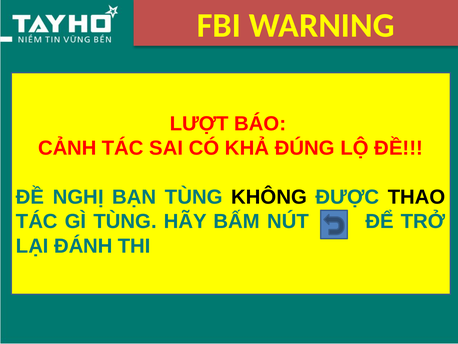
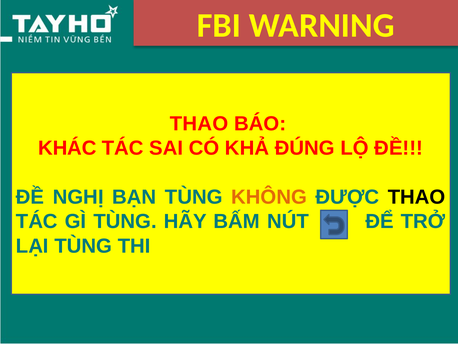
LƯỢT at (199, 124): LƯỢT -> THAO
CẢNH: CẢNH -> KHÁC
KHÔNG colour: black -> orange
LẠI ĐÁNH: ĐÁNH -> TÙNG
